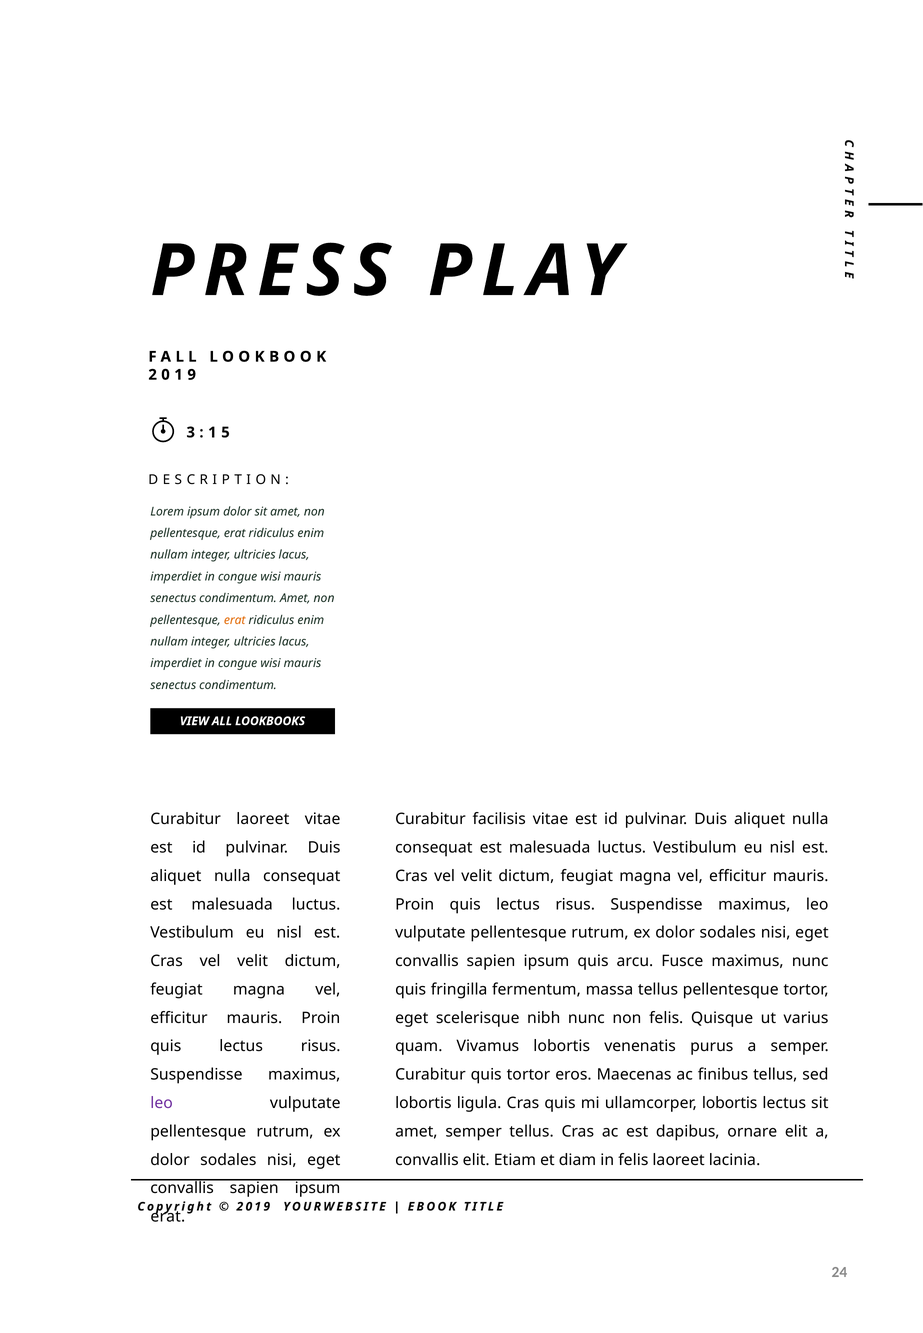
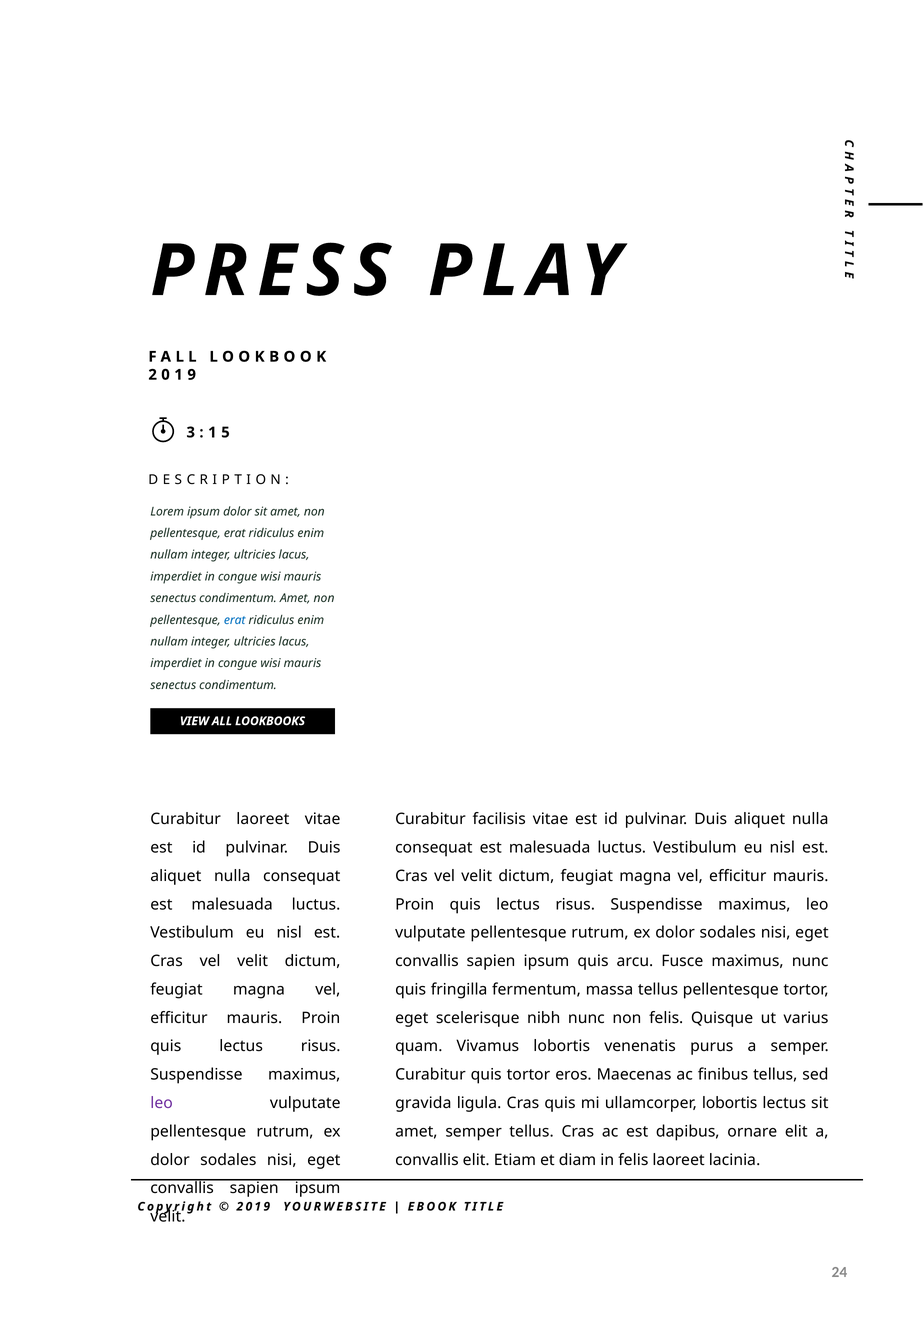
erat at (235, 620) colour: orange -> blue
lobortis at (423, 1103): lobortis -> gravida
erat at (168, 1217): erat -> velit
